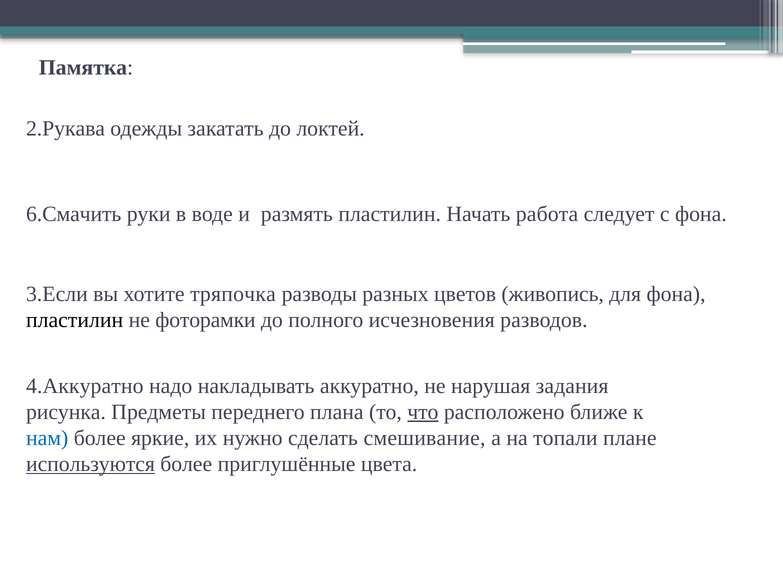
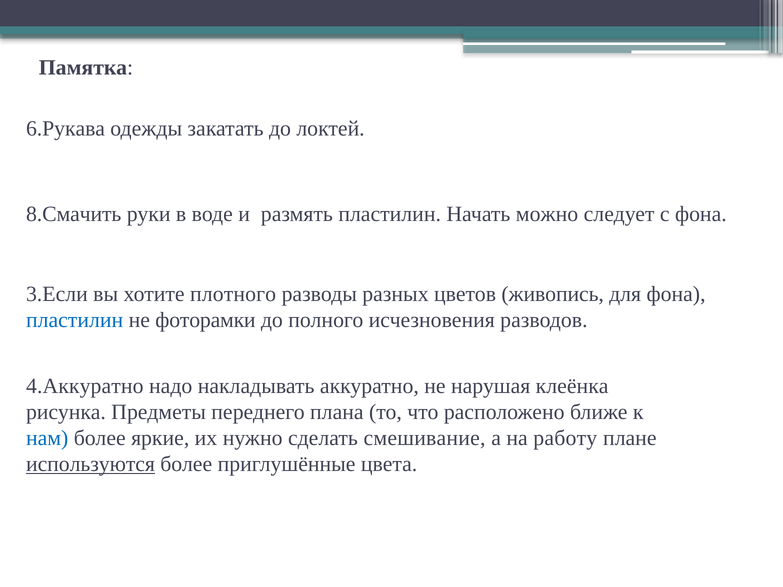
2.Рукава: 2.Рукава -> 6.Рукава
6.Смачить: 6.Смачить -> 8.Смачить
работа: работа -> можно
тряпочка: тряпочка -> плотного
пластилин at (75, 320) colour: black -> blue
задания: задания -> клеёнка
что underline: present -> none
топали: топали -> работу
